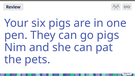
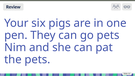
go pigs: pigs -> pets
